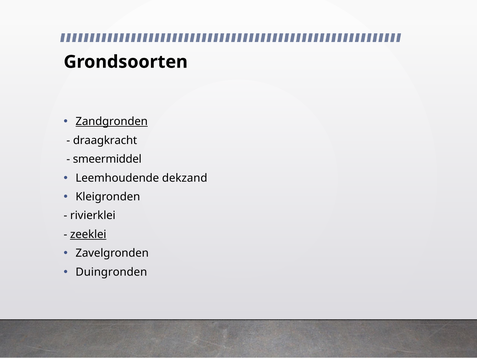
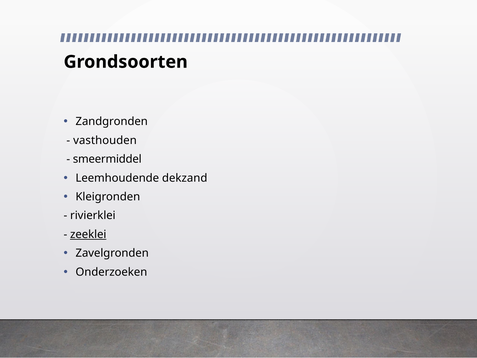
Zandgronden underline: present -> none
draagkracht: draagkracht -> vasthouden
Duingronden: Duingronden -> Onderzoeken
